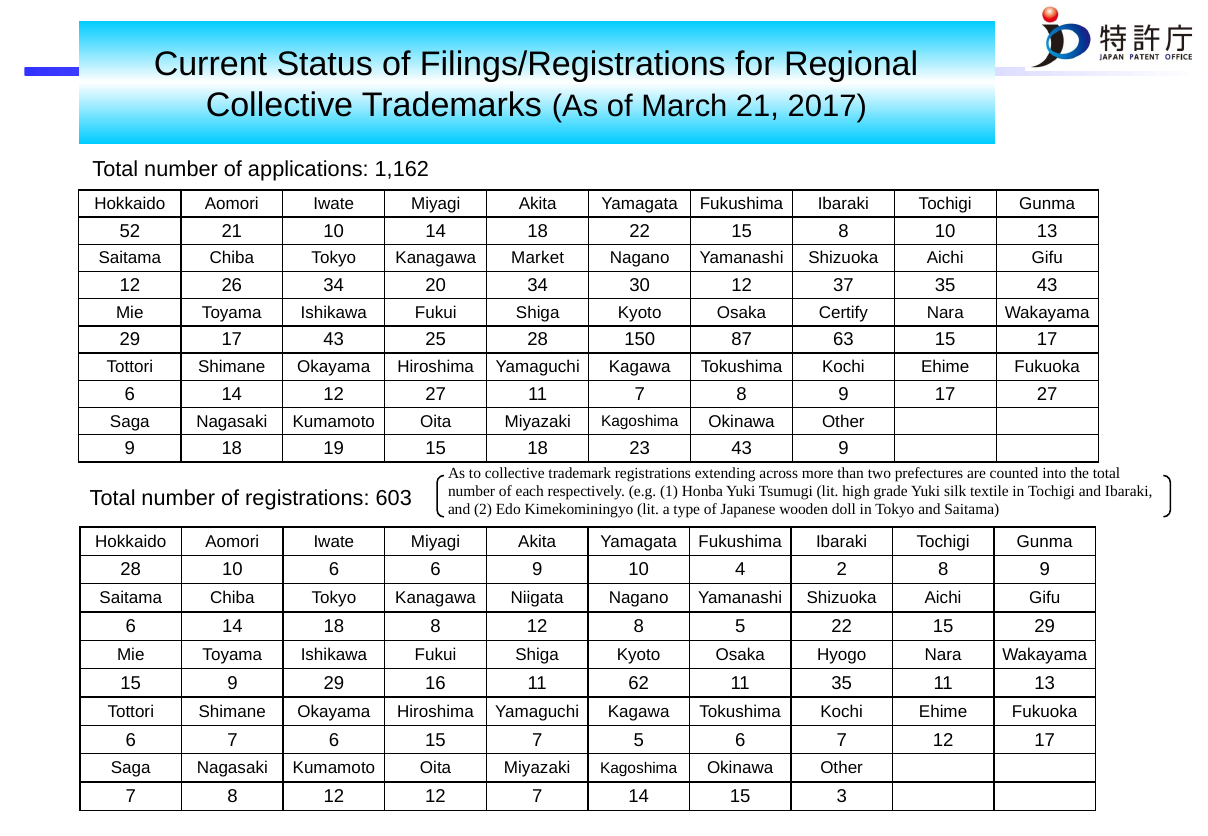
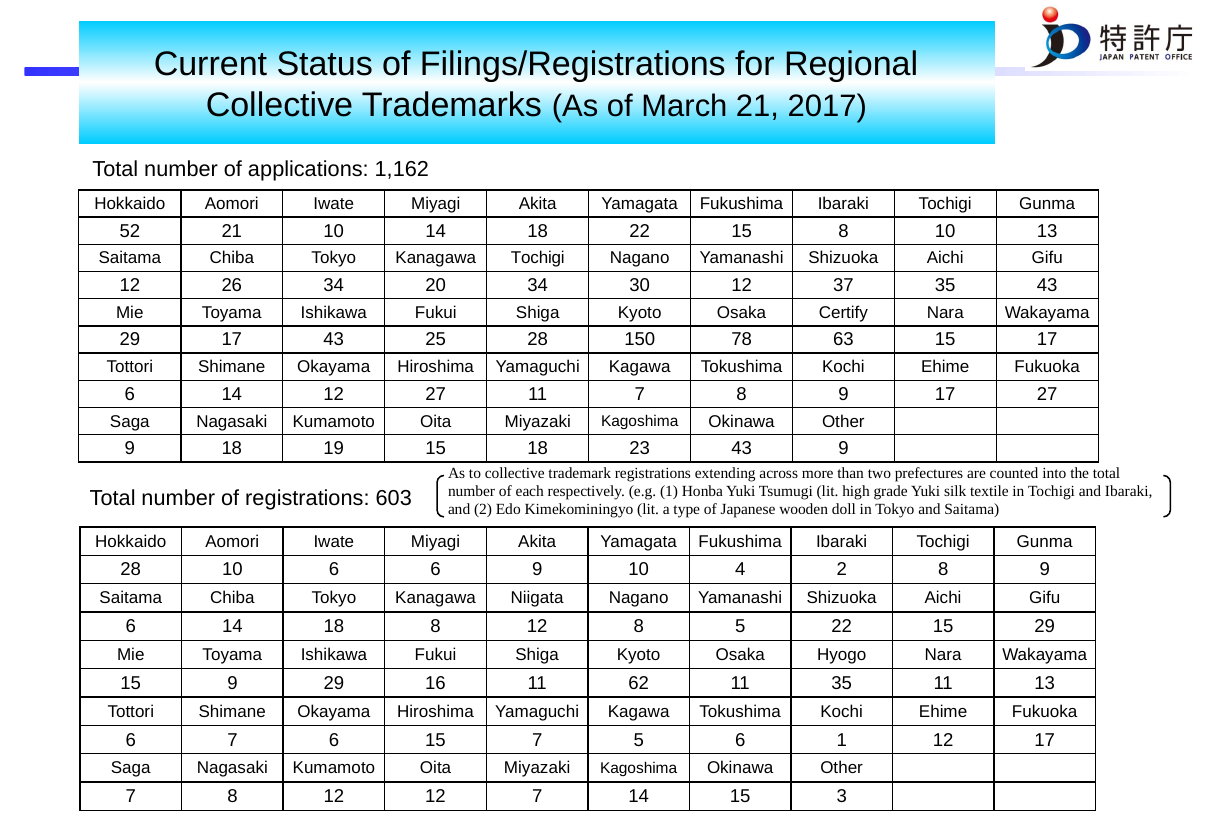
Kanagawa Market: Market -> Tochigi
87: 87 -> 78
5 6 7: 7 -> 1
